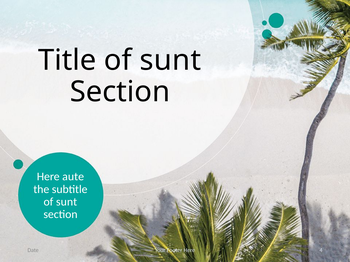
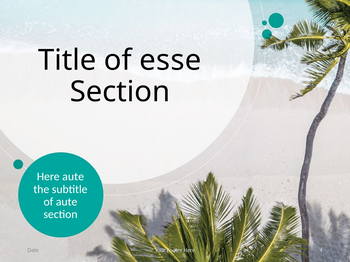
Title of sunt: sunt -> esse
sunt at (67, 202): sunt -> aute
